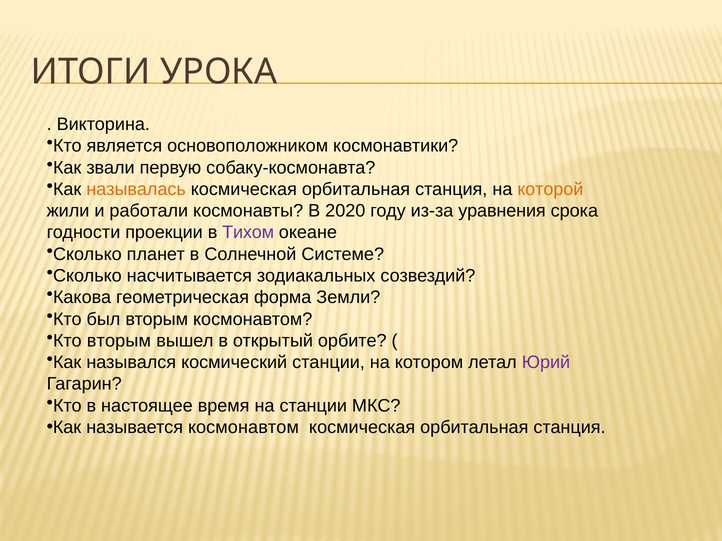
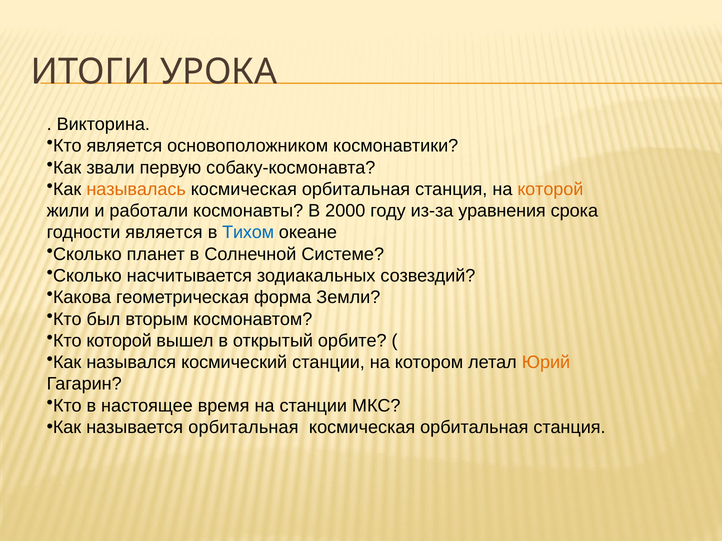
2020: 2020 -> 2000
годности проекции: проекции -> является
Тихом colour: purple -> blue
Кто вторым: вторым -> которой
Юрий colour: purple -> orange
называется космонавтом: космонавтом -> орбитальная
